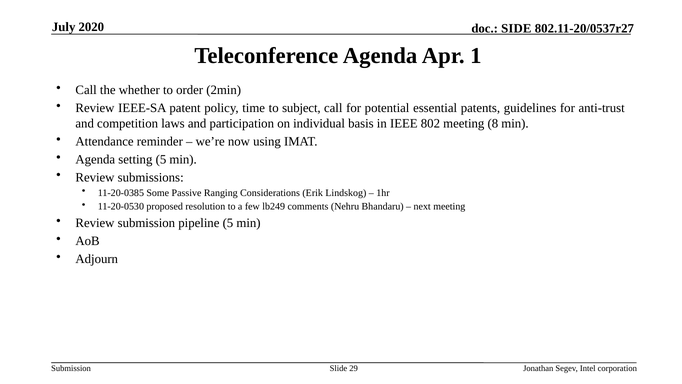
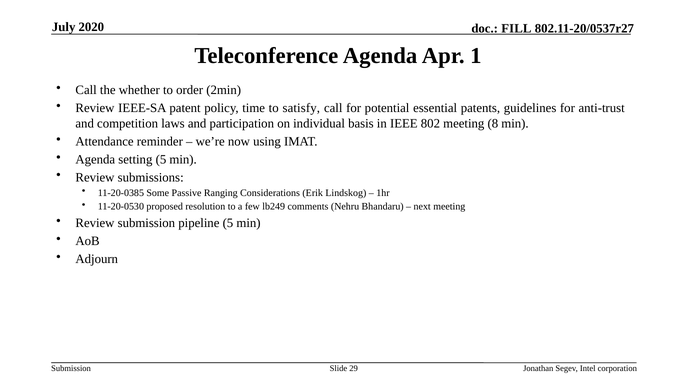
SIDE: SIDE -> FILL
subject: subject -> satisfy
